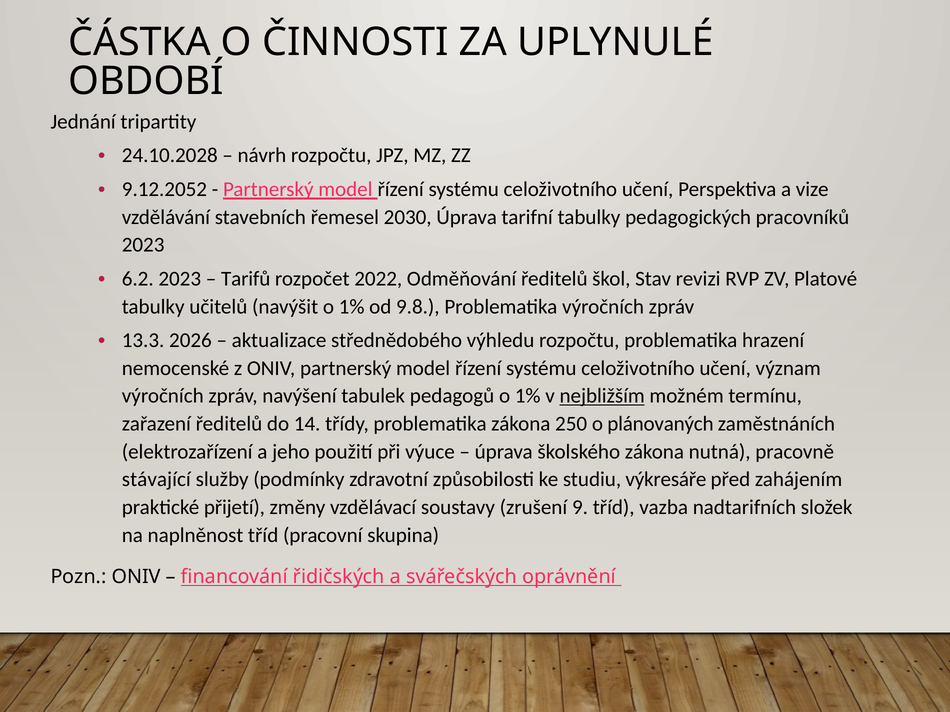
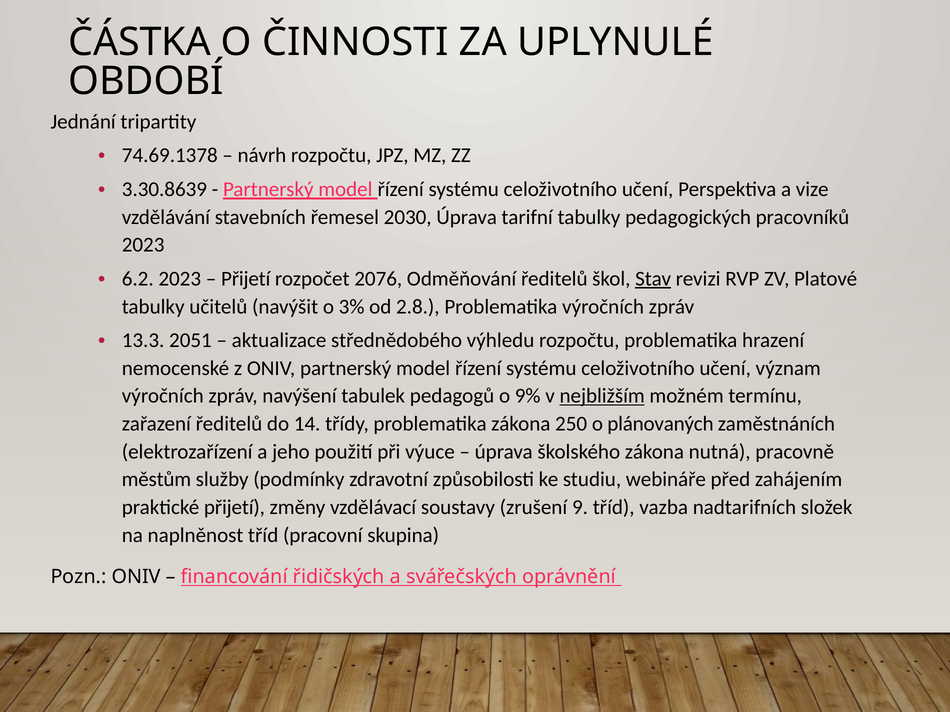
24.10.2028: 24.10.2028 -> 74.69.1378
9.12.2052: 9.12.2052 -> 3.30.8639
Tarifů at (246, 279): Tarifů -> Přijetí
2022: 2022 -> 2076
Stav underline: none -> present
navýšit o 1%: 1% -> 3%
9.8: 9.8 -> 2.8
2026: 2026 -> 2051
pedagogů o 1%: 1% -> 9%
stávající: stávající -> městům
výkresáře: výkresáře -> webináře
